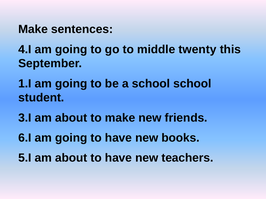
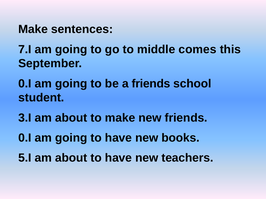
4.I: 4.I -> 7.I
twenty: twenty -> comes
1.I at (25, 84): 1.I -> 0.I
a school: school -> friends
6.I at (25, 138): 6.I -> 0.I
